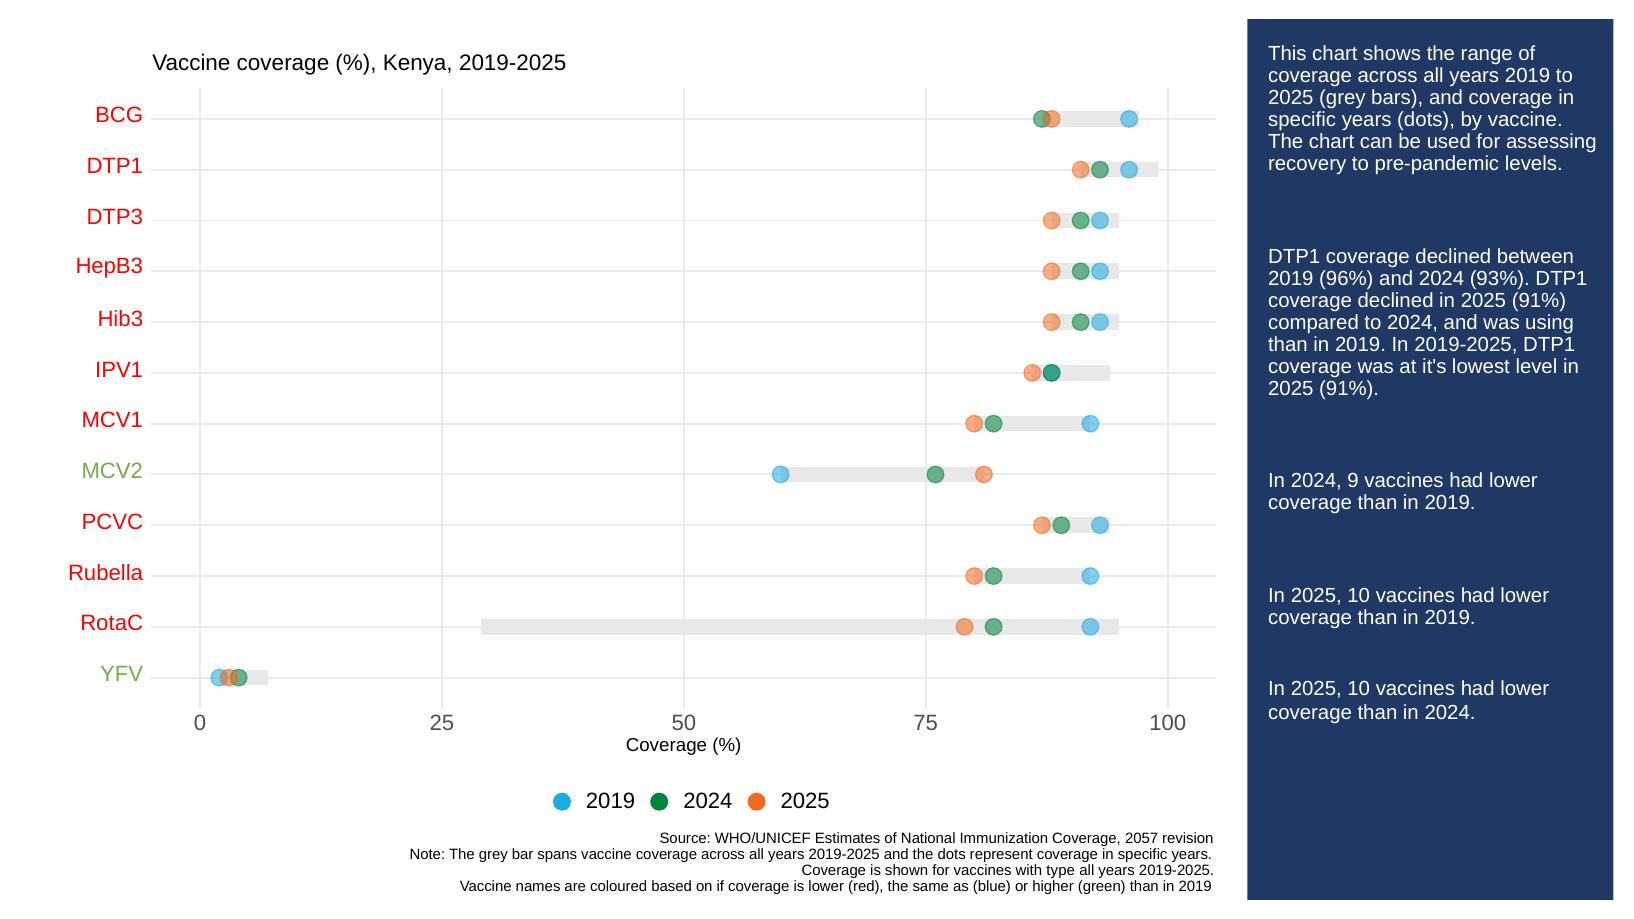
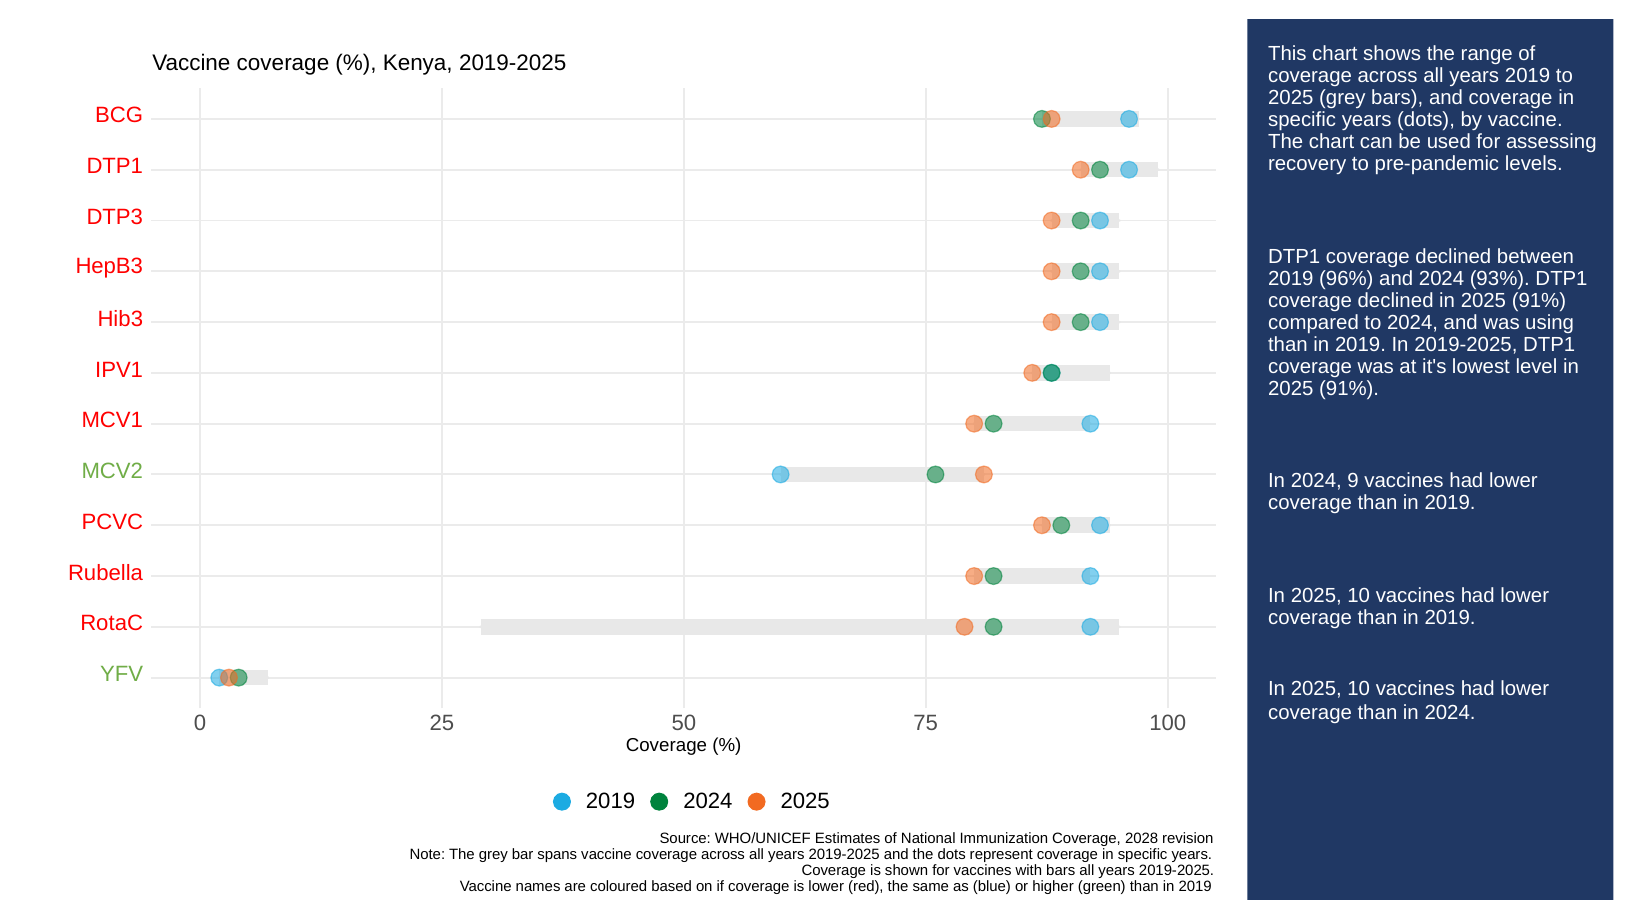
2057: 2057 -> 2028
with type: type -> bars
